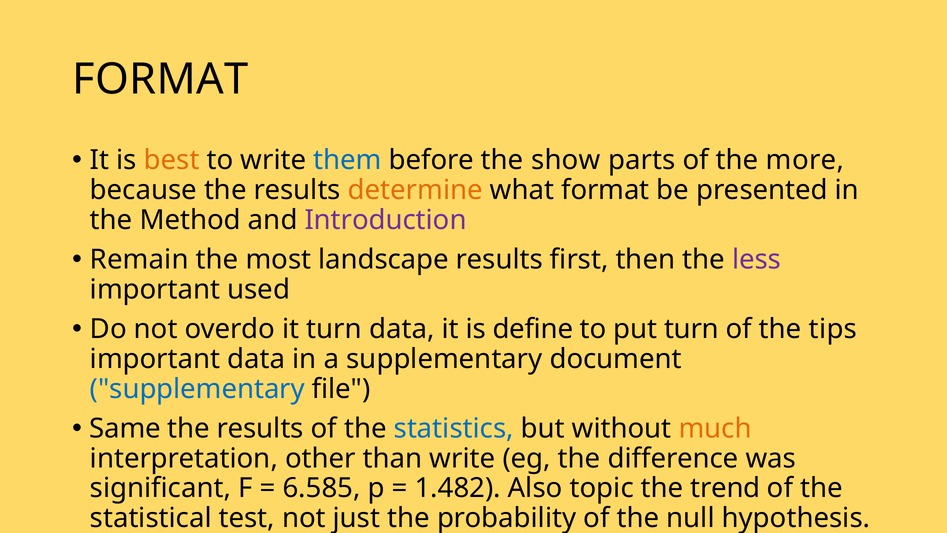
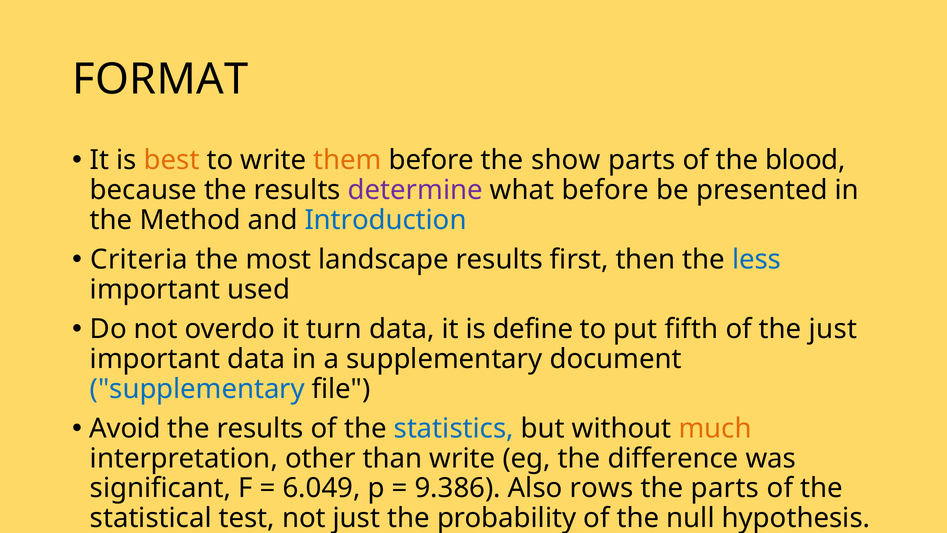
them colour: blue -> orange
more: more -> blood
determine colour: orange -> purple
what format: format -> before
Introduction colour: purple -> blue
Remain: Remain -> Criteria
less colour: purple -> blue
put turn: turn -> fifth
the tips: tips -> just
Same: Same -> Avoid
6.585: 6.585 -> 6.049
1.482: 1.482 -> 9.386
topic: topic -> rows
the trend: trend -> parts
